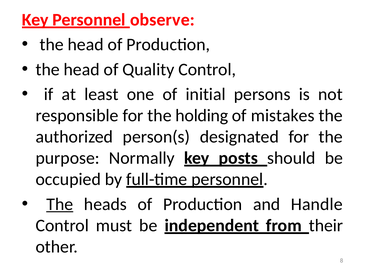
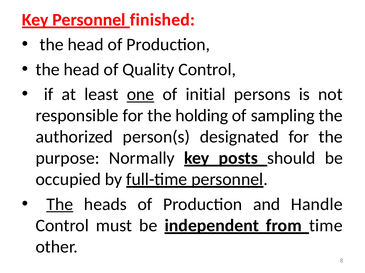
observe: observe -> finished
one underline: none -> present
mistakes: mistakes -> sampling
their: their -> time
